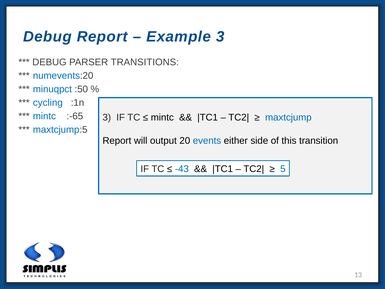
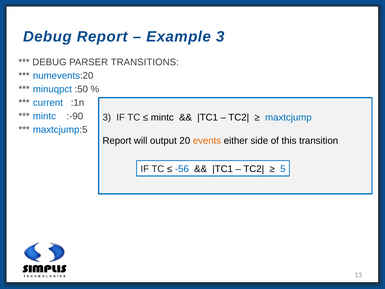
cycling: cycling -> current
:-65: :-65 -> :-90
events colour: blue -> orange
-43: -43 -> -56
